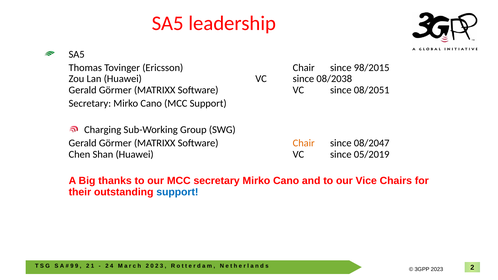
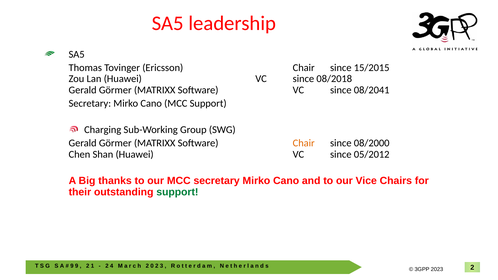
98/2015: 98/2015 -> 15/2015
08/2038: 08/2038 -> 08/2018
08/2051: 08/2051 -> 08/2041
08/2047: 08/2047 -> 08/2000
05/2019: 05/2019 -> 05/2012
support at (177, 192) colour: blue -> green
